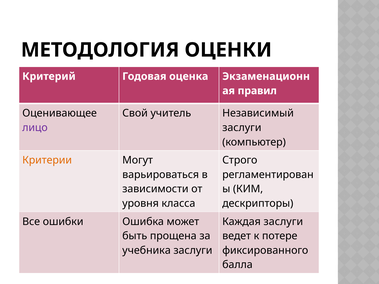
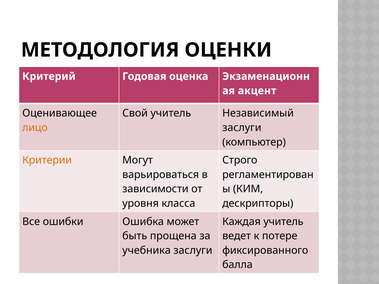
правил: правил -> акцент
лицо colour: purple -> orange
Каждая заслуги: заслуги -> учитель
